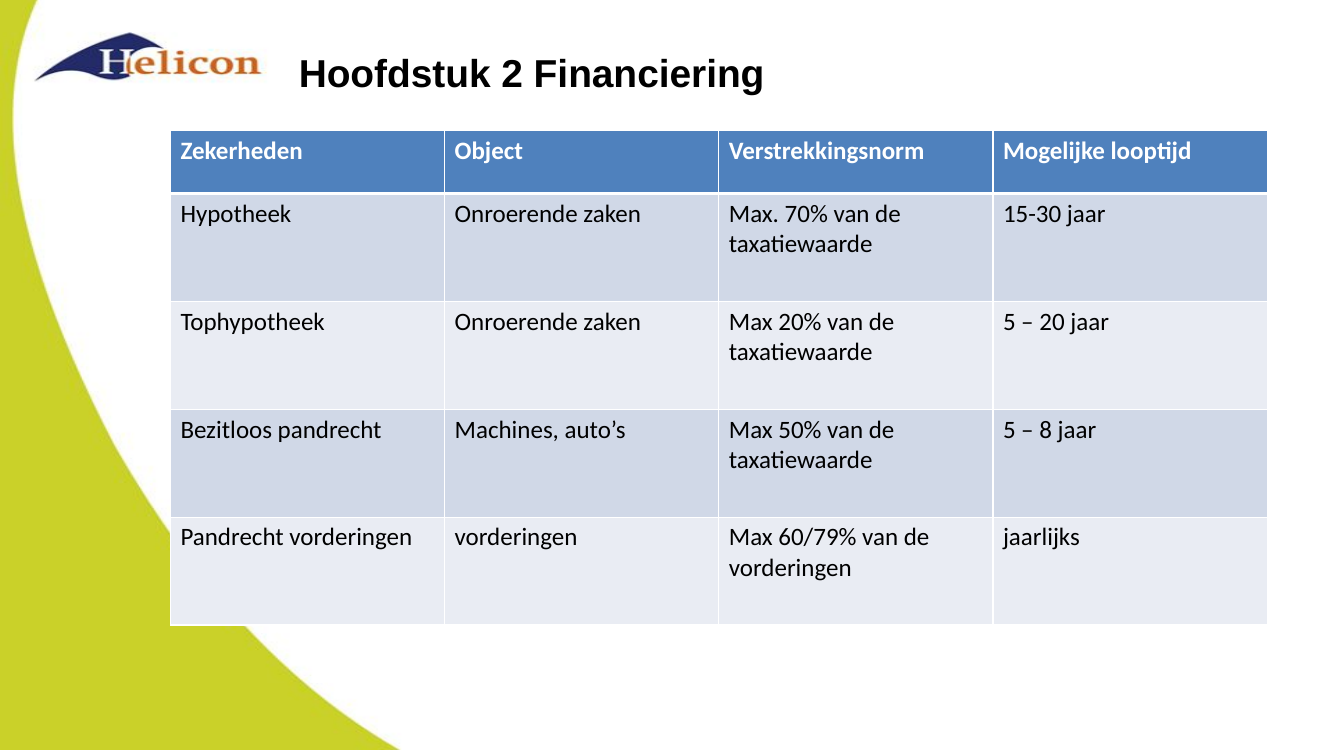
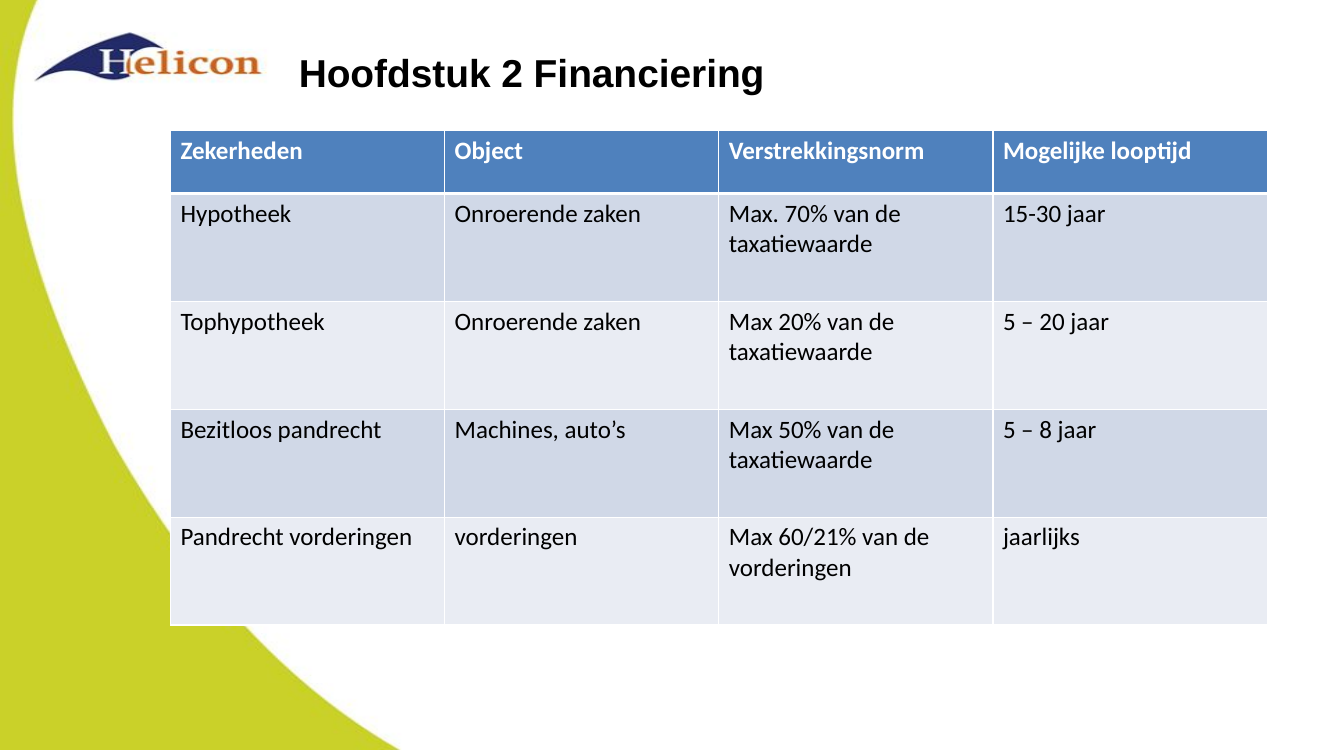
60/79%: 60/79% -> 60/21%
